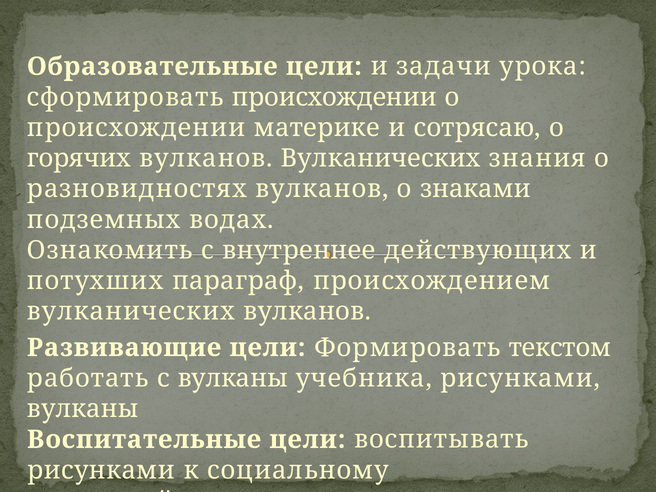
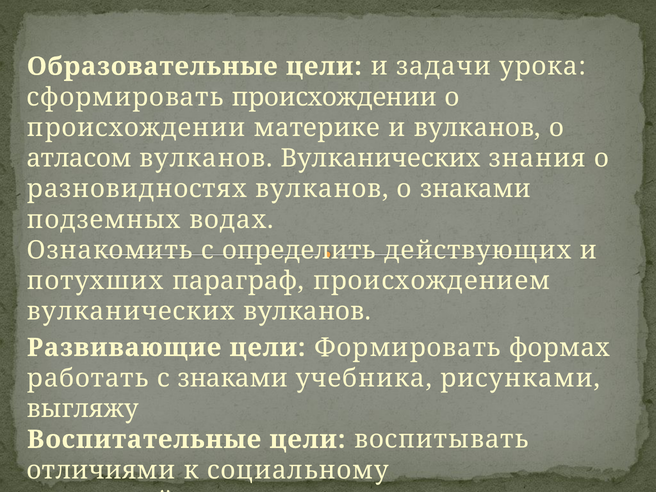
и сотрясаю: сотрясаю -> вулканов
горячих: горячих -> атласом
внутреннее: внутреннее -> определить
текстом: текстом -> формах
с вулканы: вулканы -> знаками
вулканы at (83, 409): вулканы -> выгляжу
рисунками at (101, 470): рисунками -> отличиями
